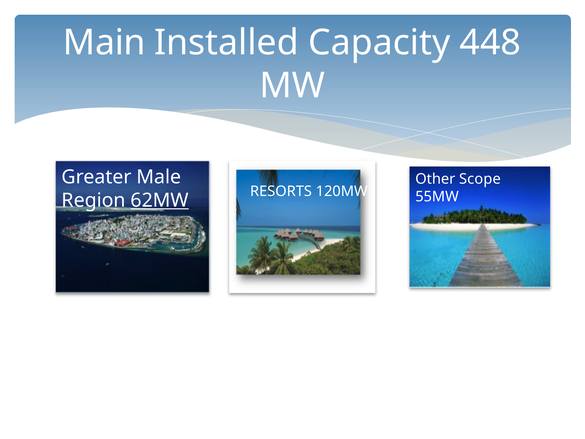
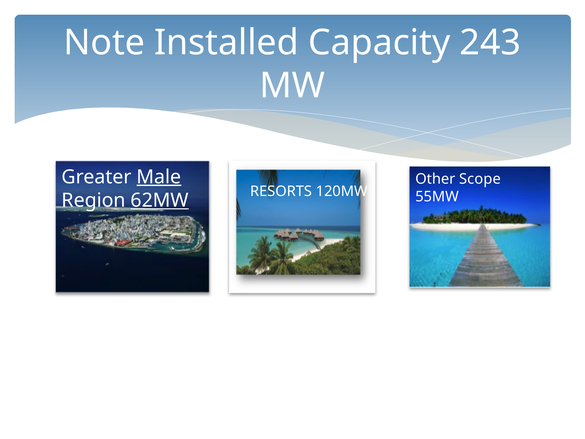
Main: Main -> Note
448: 448 -> 243
Male underline: none -> present
